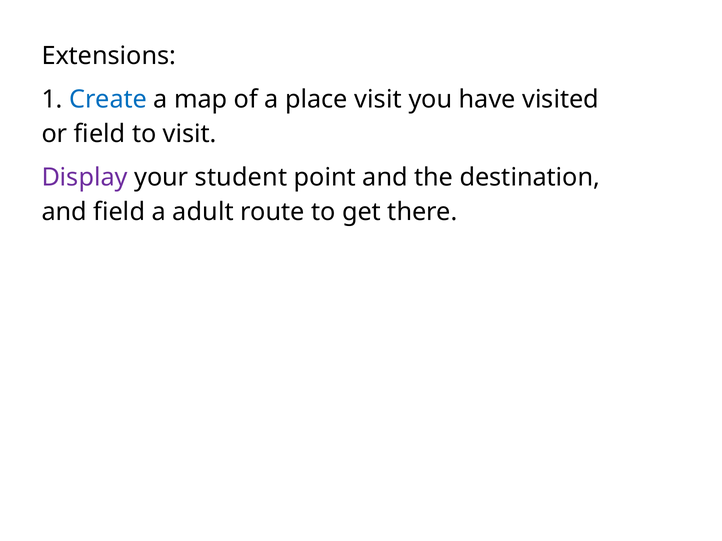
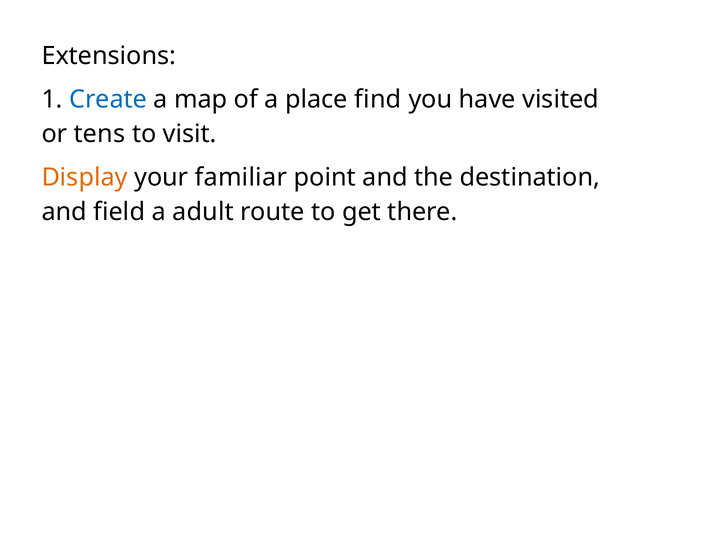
place visit: visit -> find
or field: field -> tens
Display colour: purple -> orange
student: student -> familiar
